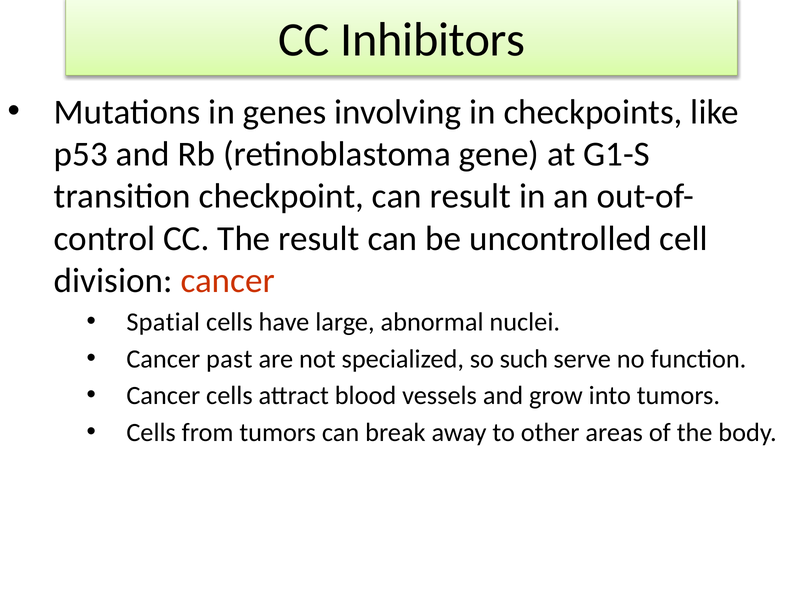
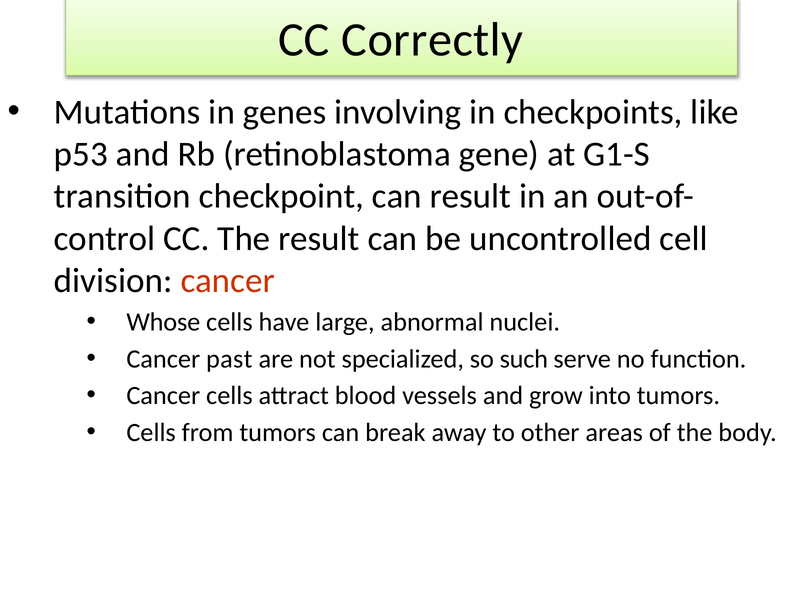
Inhibitors: Inhibitors -> Correctly
Spatial: Spatial -> Whose
